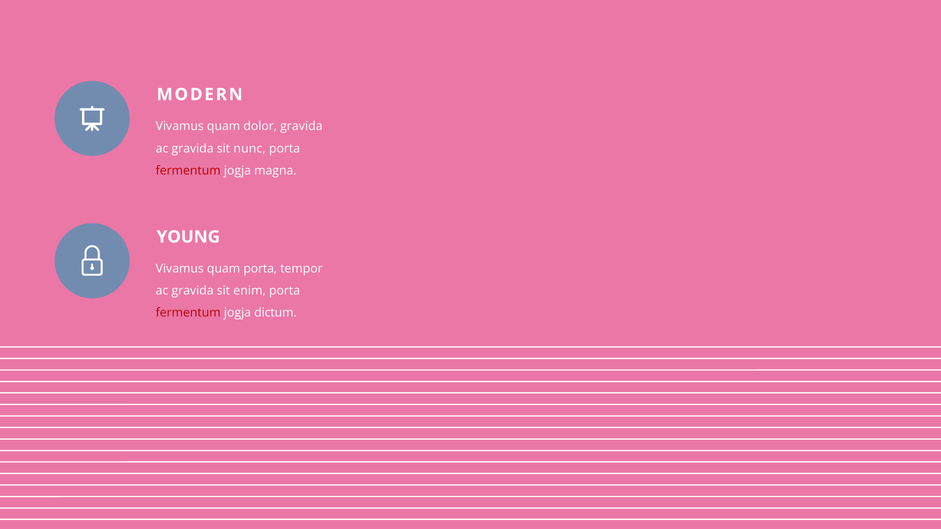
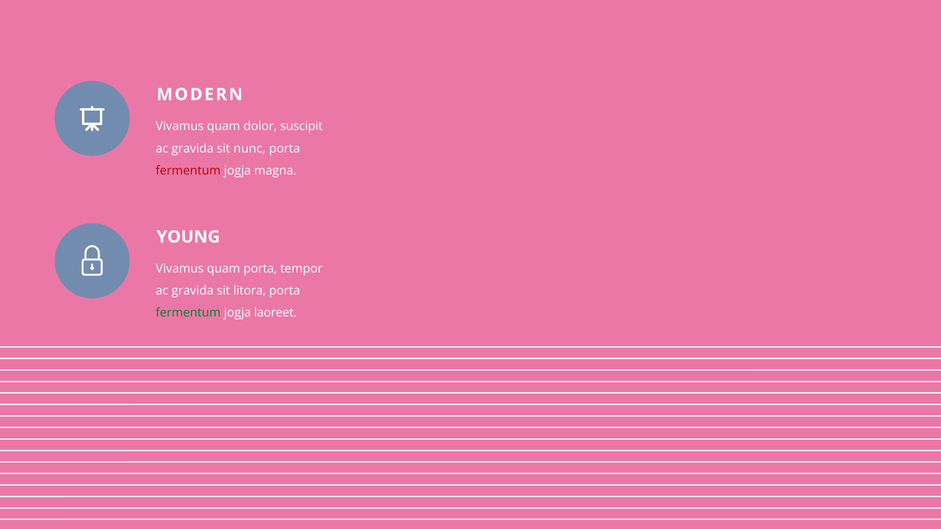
dolor gravida: gravida -> suscipit
enim: enim -> litora
fermentum at (188, 313) colour: red -> green
dictum: dictum -> laoreet
